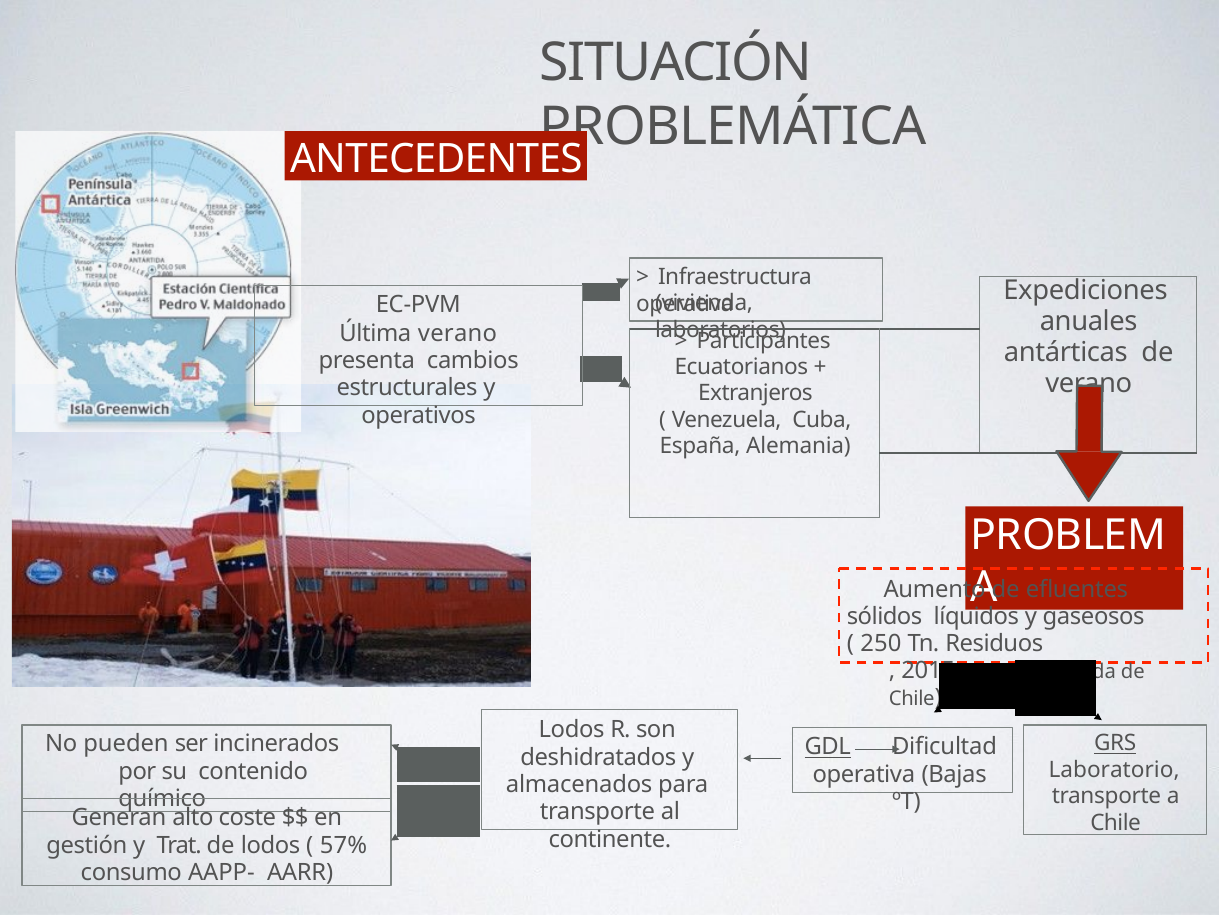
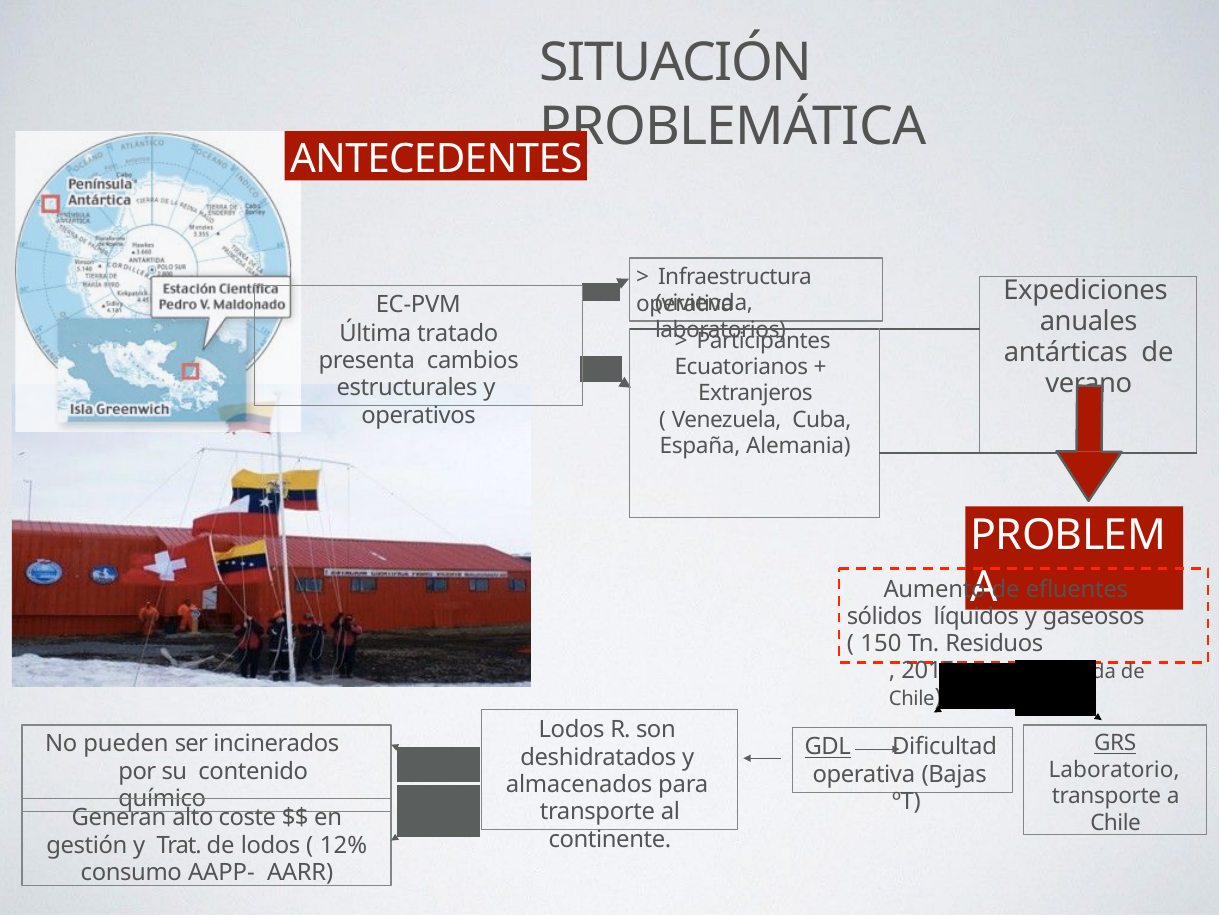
Última verano: verano -> tratado
250: 250 -> 150
57%: 57% -> 12%
